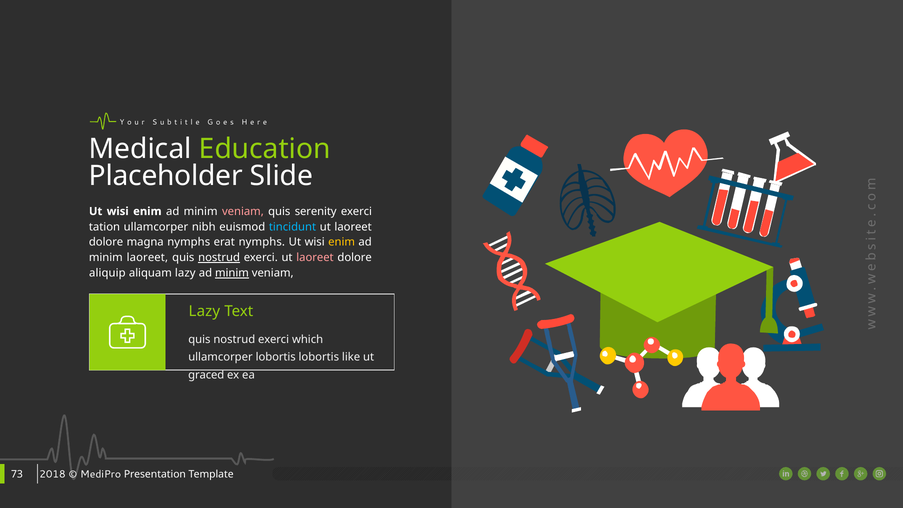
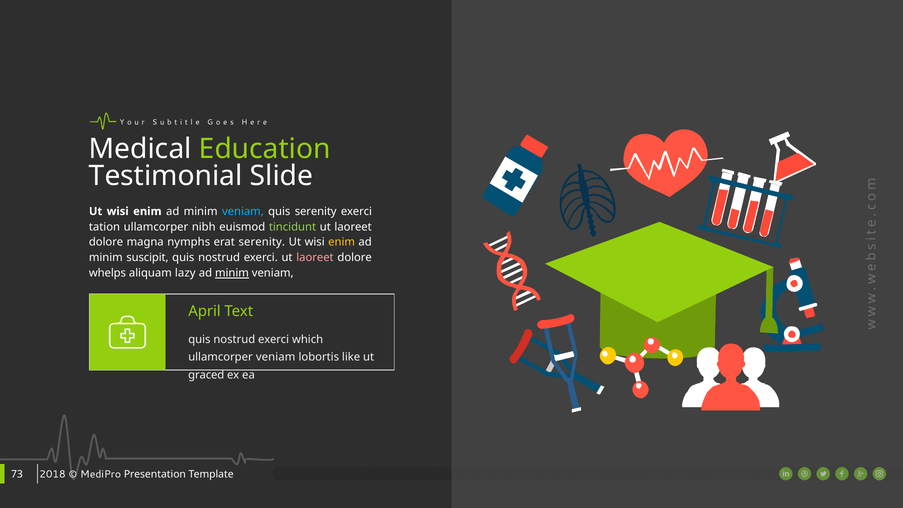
Placeholder: Placeholder -> Testimonial
veniam at (243, 211) colour: pink -> light blue
tincidunt colour: light blue -> light green
erat nymphs: nymphs -> serenity
minim laoreet: laoreet -> suscipit
nostrud at (219, 258) underline: present -> none
aliquip: aliquip -> whelps
Lazy at (204, 311): Lazy -> April
ullamcorper lobortis: lobortis -> veniam
